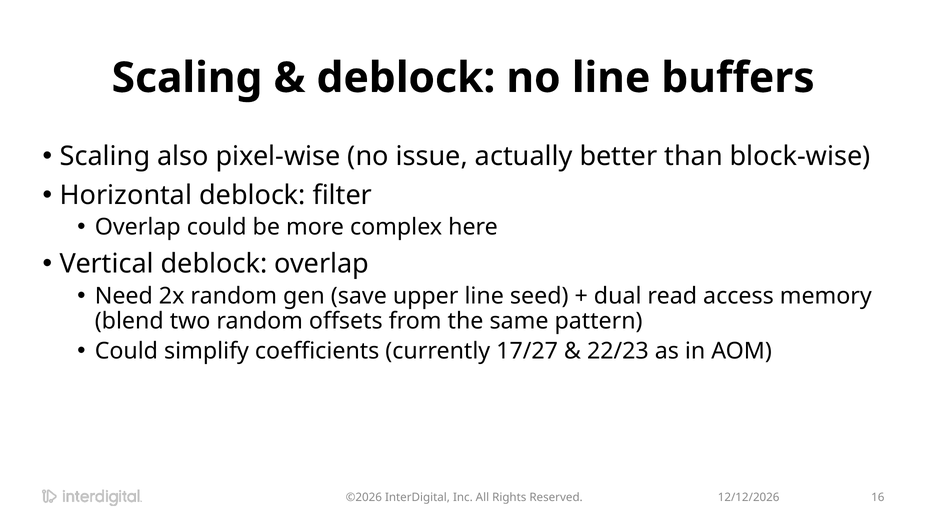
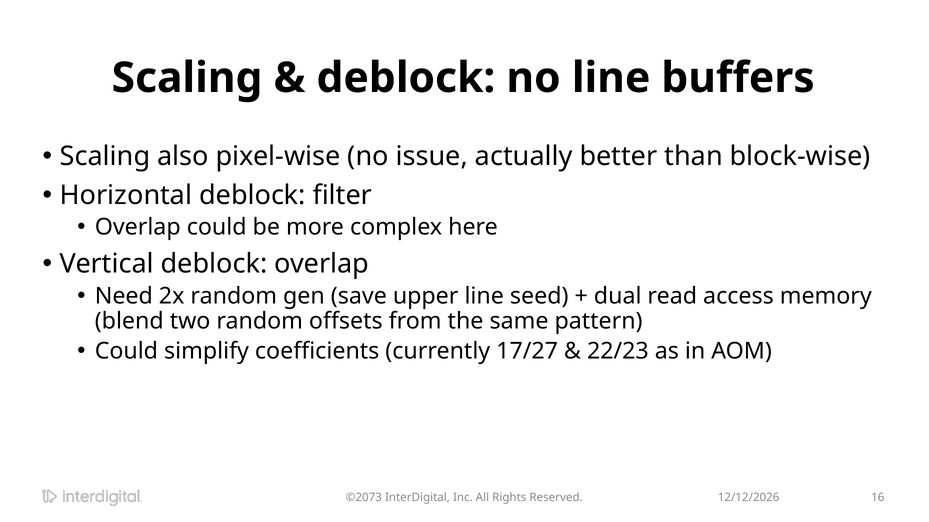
©2026: ©2026 -> ©2073
